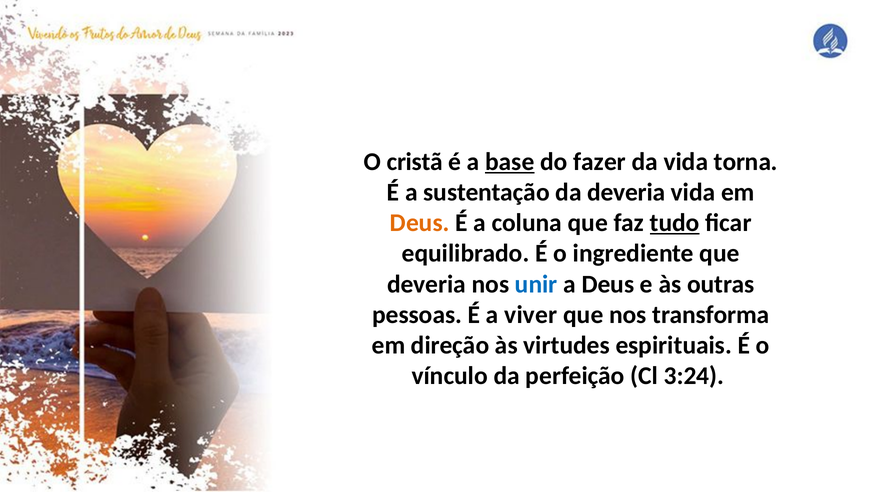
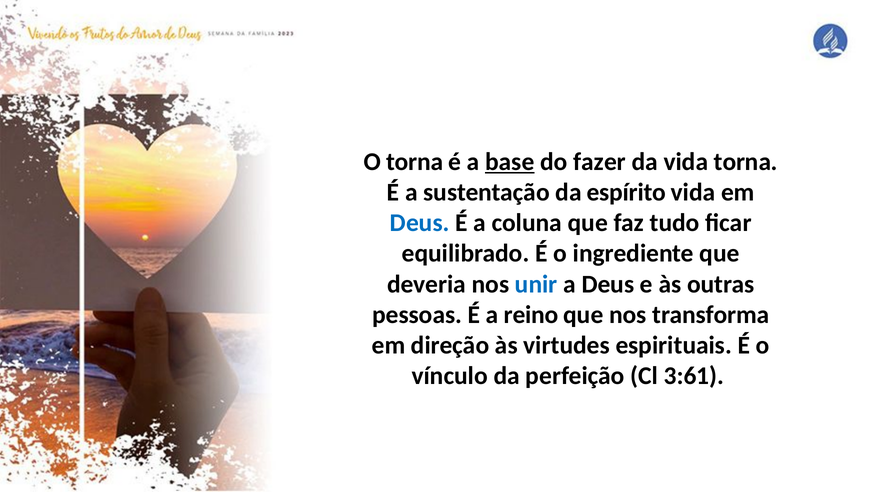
O cristã: cristã -> torna
da deveria: deveria -> espírito
Deus at (420, 223) colour: orange -> blue
tudo underline: present -> none
viver: viver -> reino
3:24: 3:24 -> 3:61
